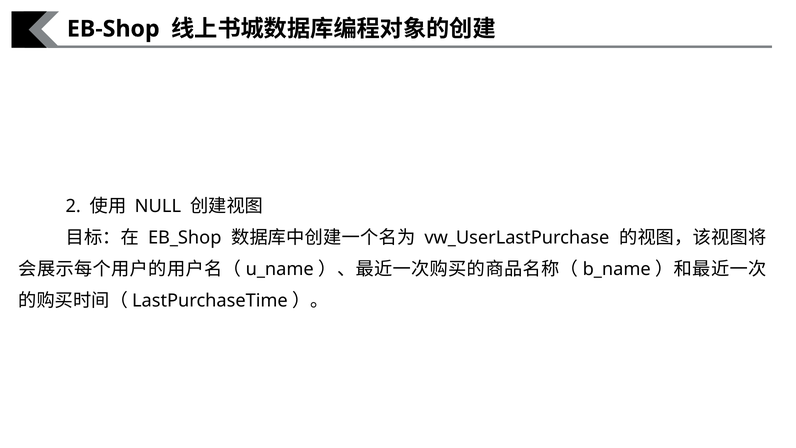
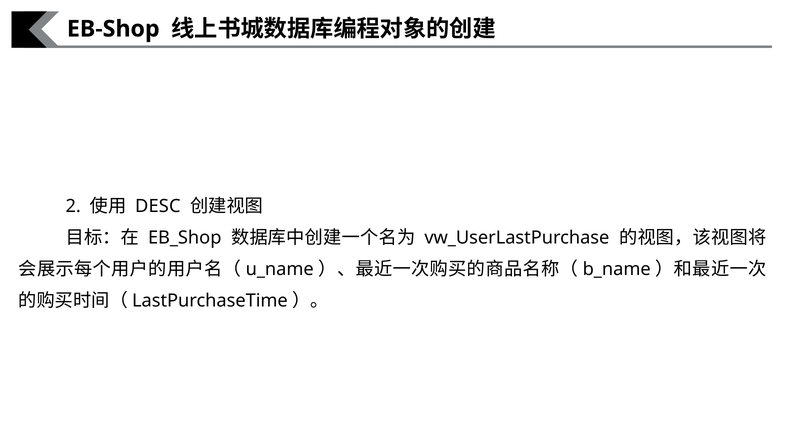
NULL: NULL -> DESC
